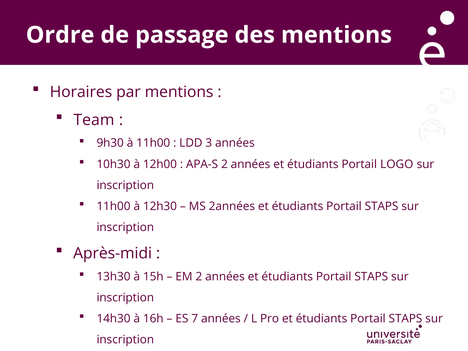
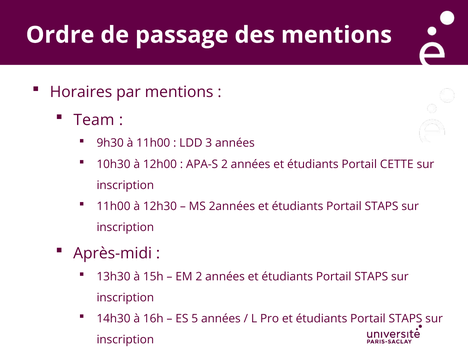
LOGO: LOGO -> CETTE
7: 7 -> 5
